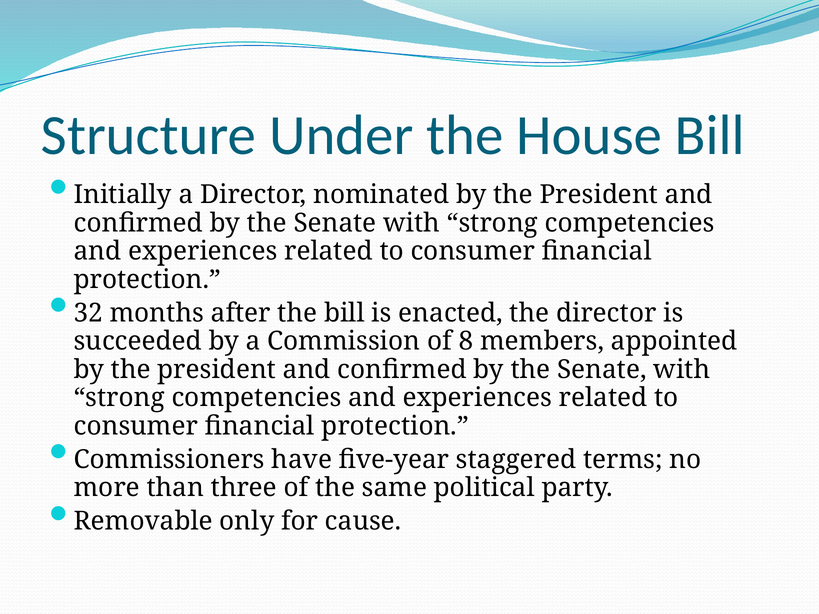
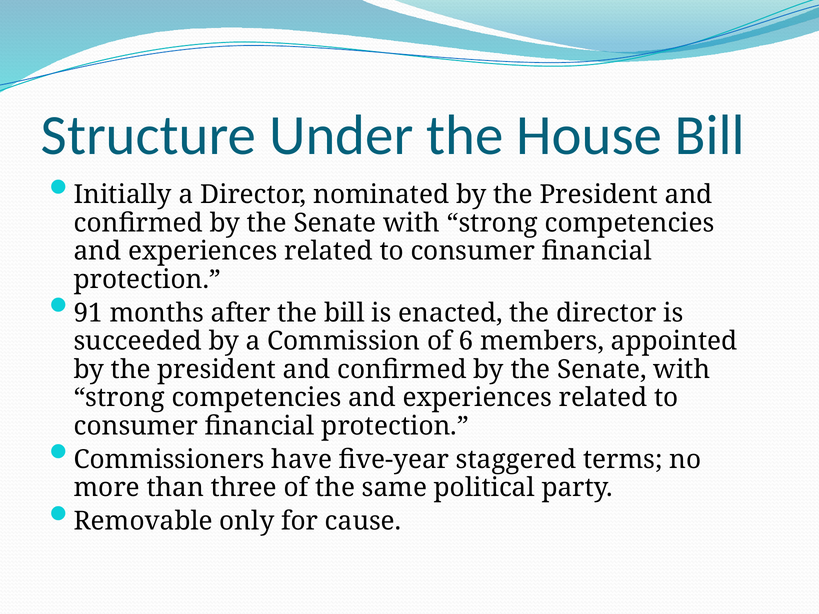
32: 32 -> 91
8: 8 -> 6
